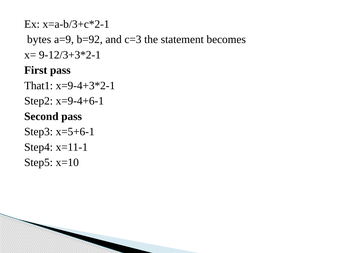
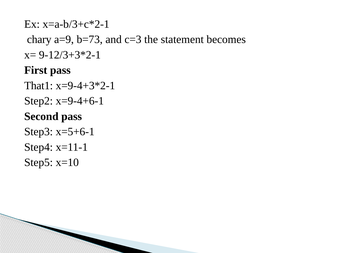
bytes: bytes -> chary
b=92: b=92 -> b=73
